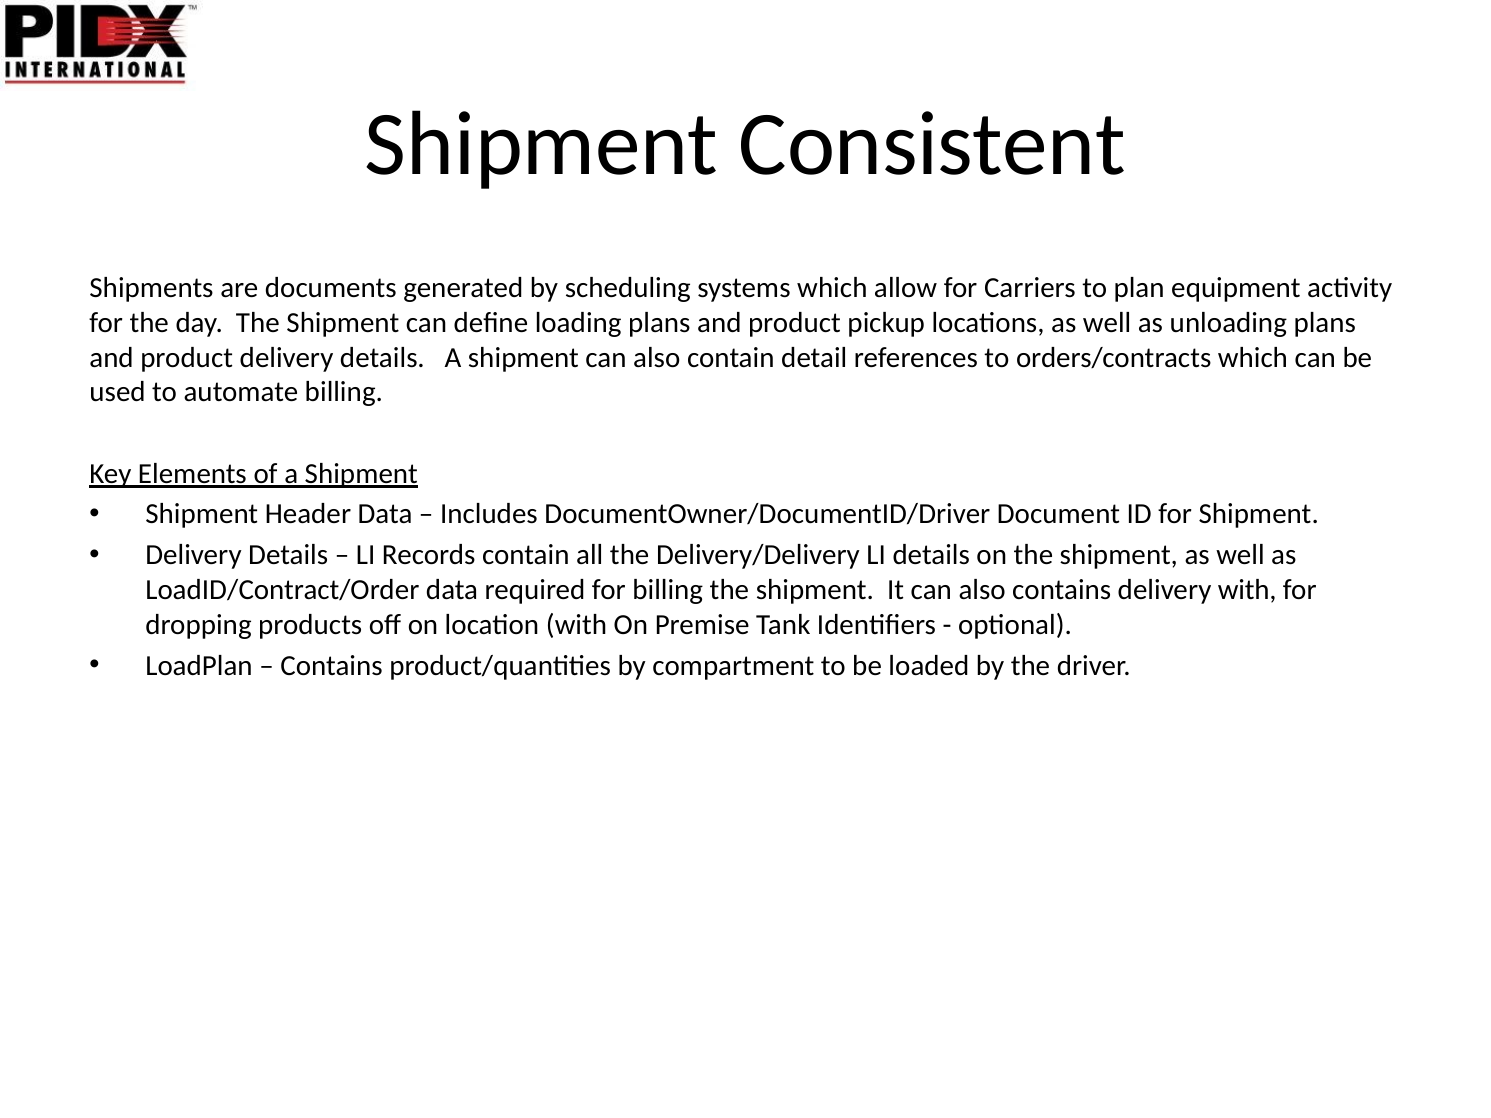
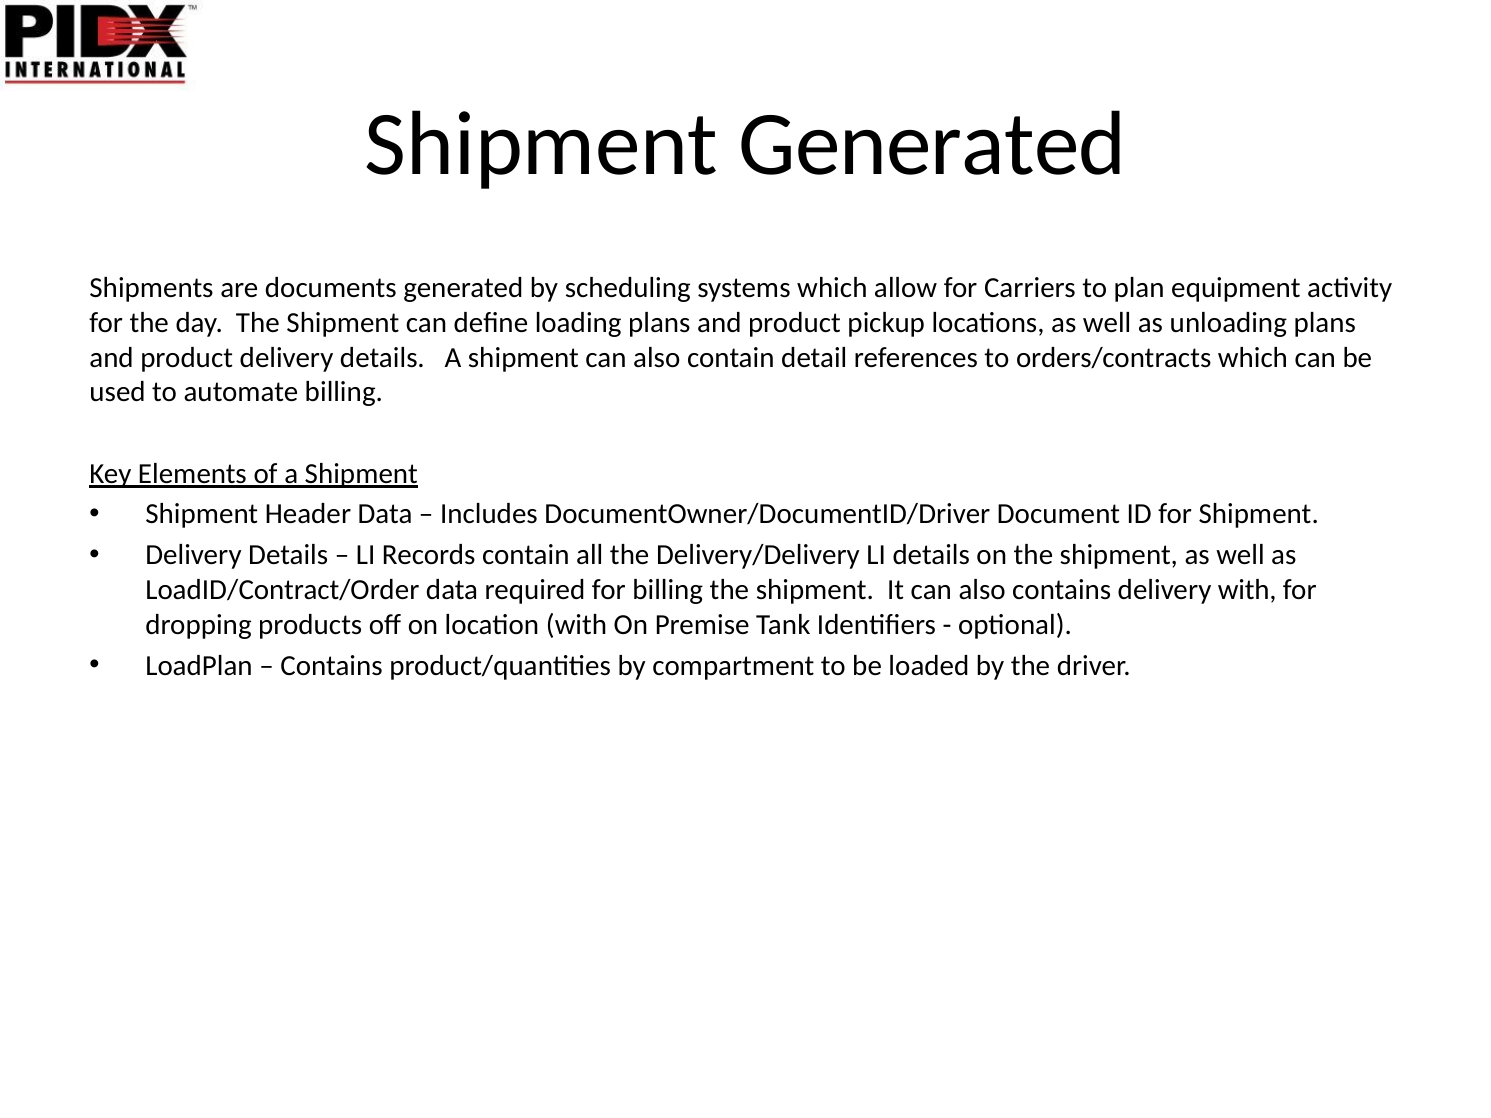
Shipment Consistent: Consistent -> Generated
